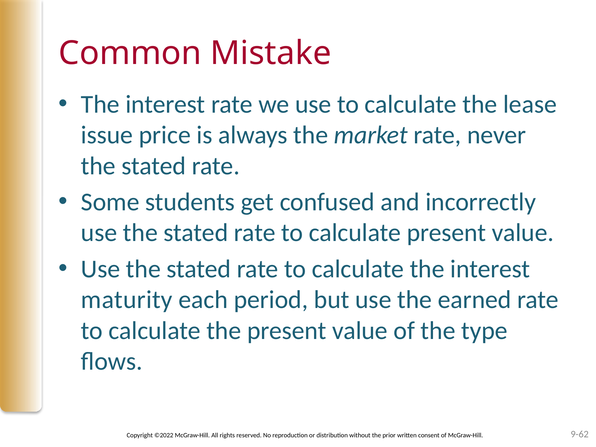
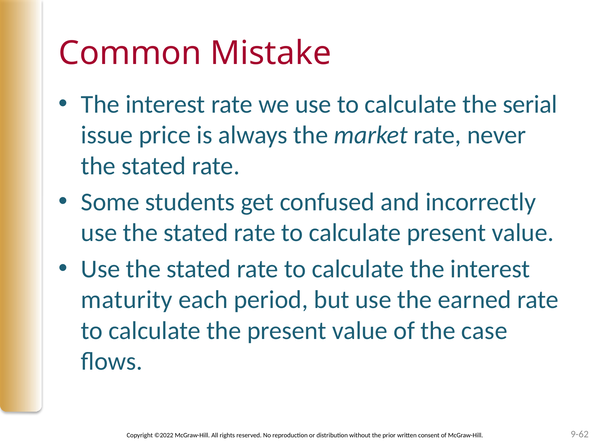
lease: lease -> serial
type: type -> case
